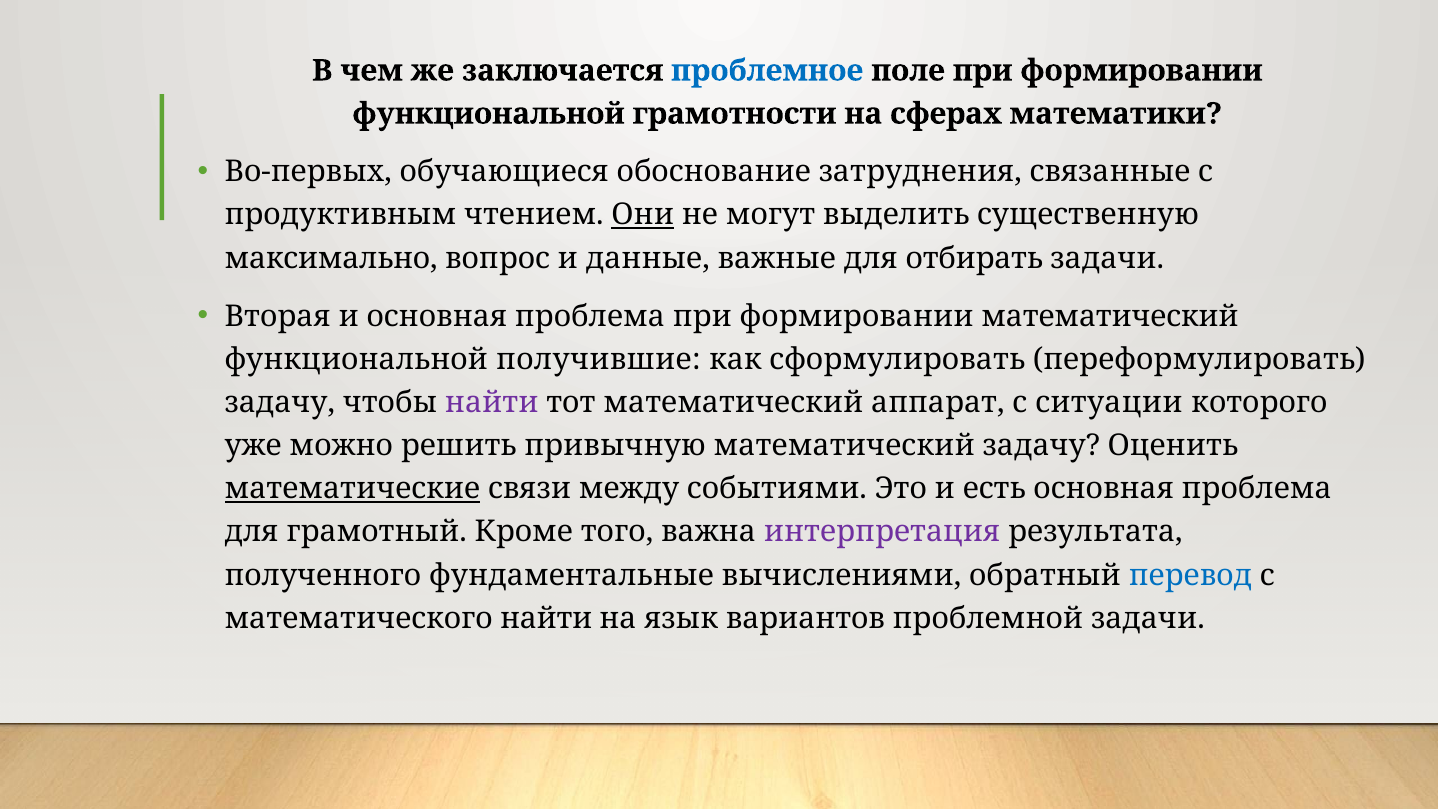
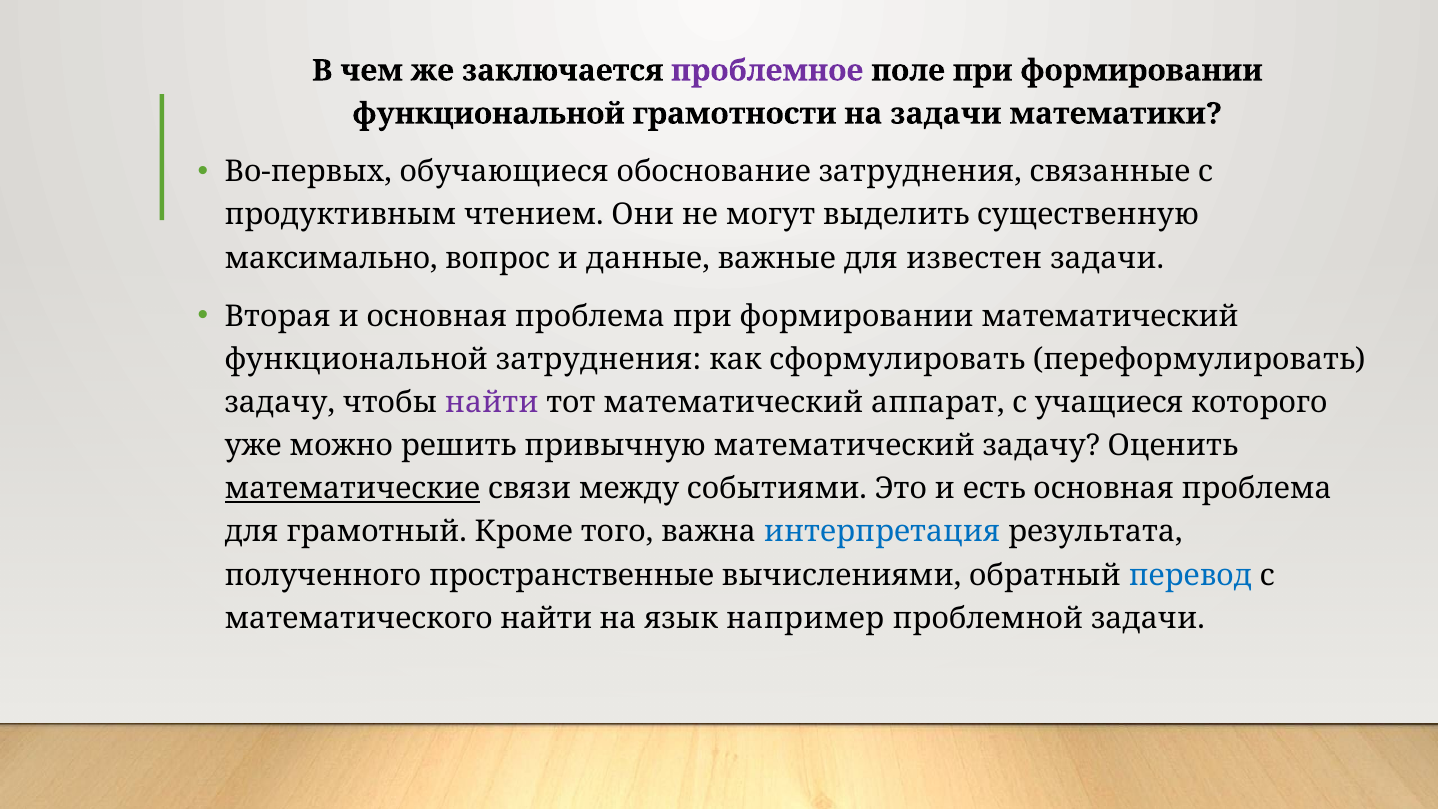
проблемное colour: blue -> purple
на сферах: сферах -> задачи
Они underline: present -> none
отбирать: отбирать -> известен
функциональной получившие: получившие -> затруднения
ситуации: ситуации -> учащиеся
интерпретация colour: purple -> blue
фундаментальные: фундаментальные -> пространственные
вариантов: вариантов -> например
